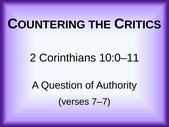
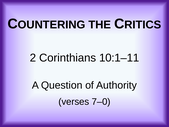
10:0–11: 10:0–11 -> 10:1–11
7–7: 7–7 -> 7–0
